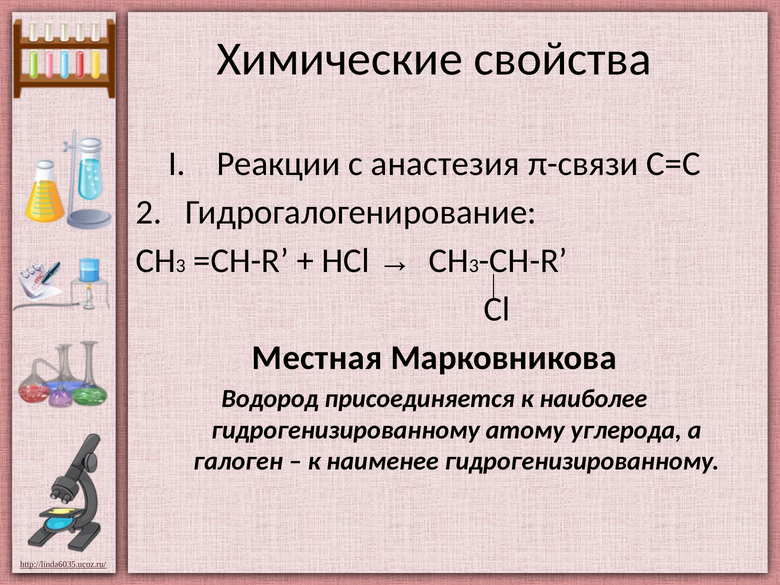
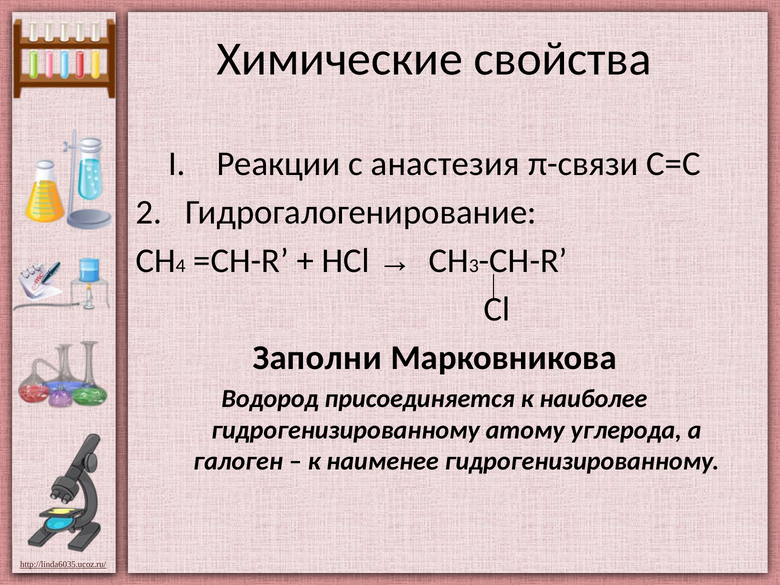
3 at (181, 266): 3 -> 4
Местная: Местная -> Заполни
